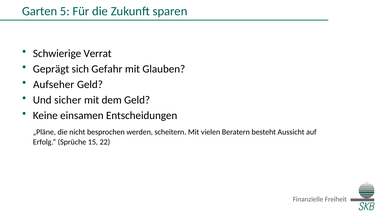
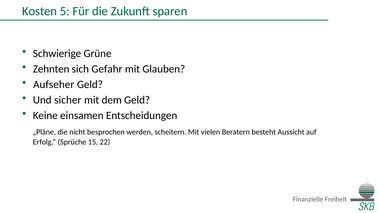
Garten: Garten -> Kosten
Verrat: Verrat -> Grüne
Geprägt: Geprägt -> Zehnten
